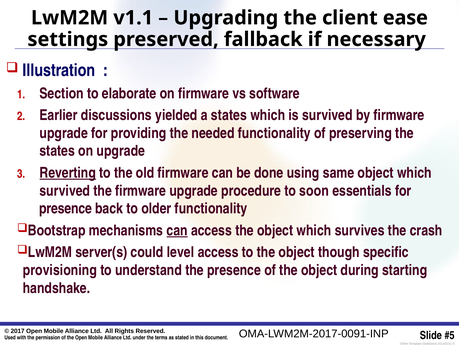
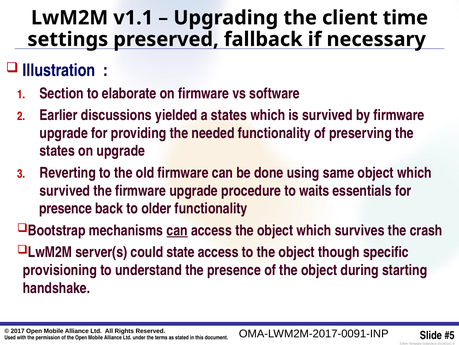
ease: ease -> time
Reverting underline: present -> none
soon: soon -> waits
level: level -> state
